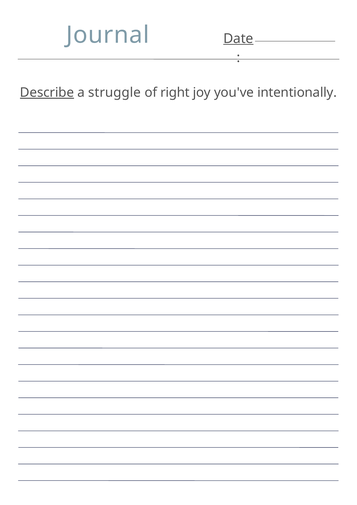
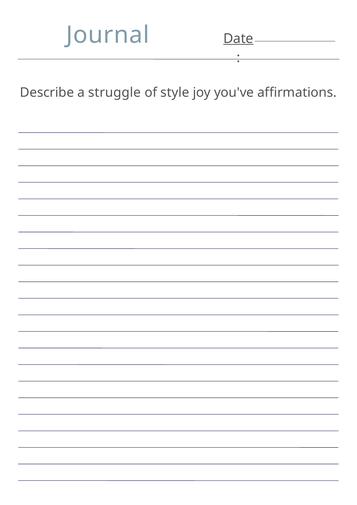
Describe underline: present -> none
right: right -> style
intentionally: intentionally -> affirmations
